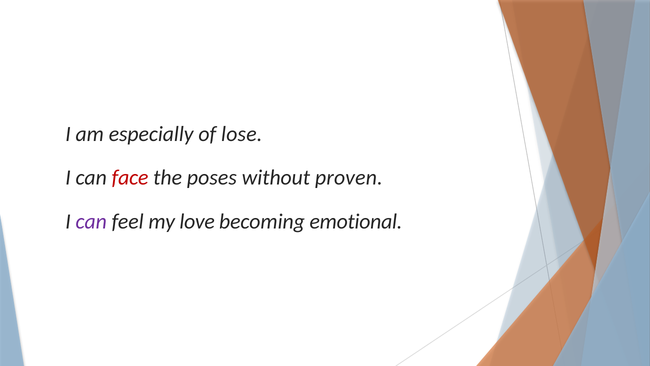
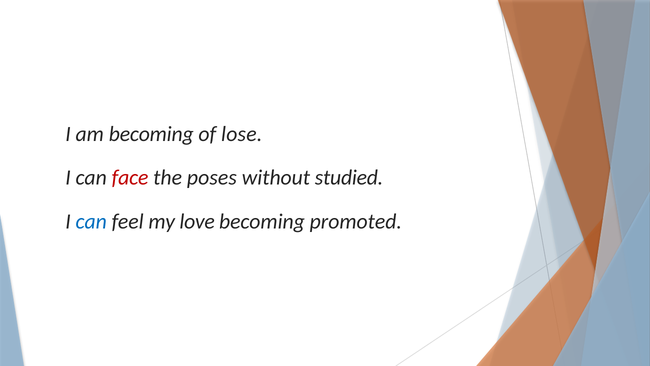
am especially: especially -> becoming
proven: proven -> studied
can at (91, 221) colour: purple -> blue
emotional: emotional -> promoted
